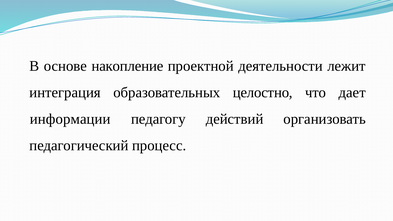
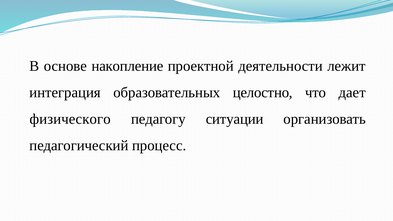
информации: информации -> физического
действий: действий -> ситуации
